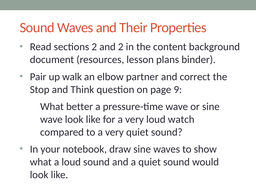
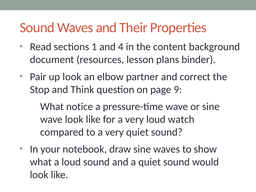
sections 2: 2 -> 1
and 2: 2 -> 4
up walk: walk -> look
better: better -> notice
